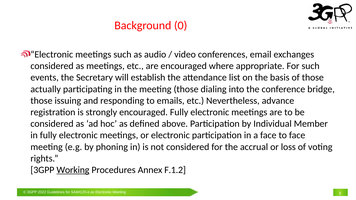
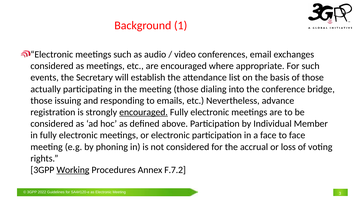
0: 0 -> 1
encouraged at (144, 112) underline: none -> present
F.1.2: F.1.2 -> F.7.2
